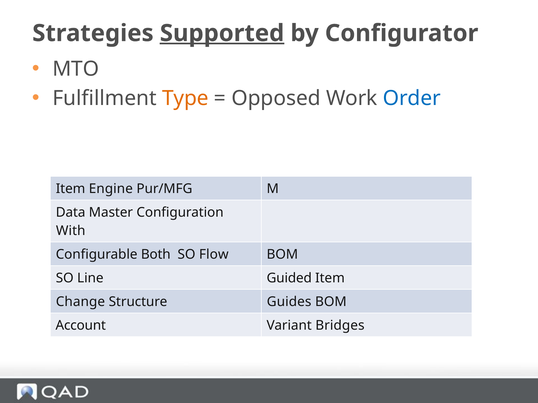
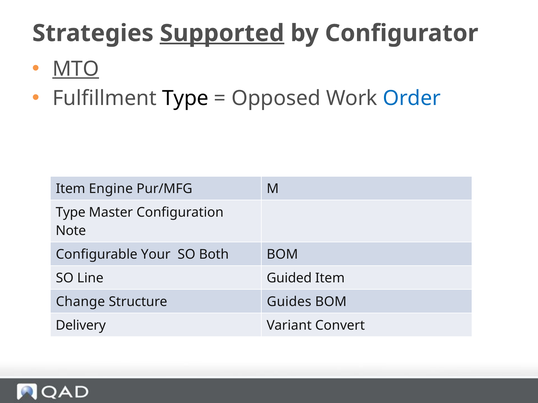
MTO underline: none -> present
Type at (185, 98) colour: orange -> black
Data at (71, 213): Data -> Type
With: With -> Note
Both: Both -> Your
Flow: Flow -> Both
Account: Account -> Delivery
Bridges: Bridges -> Convert
